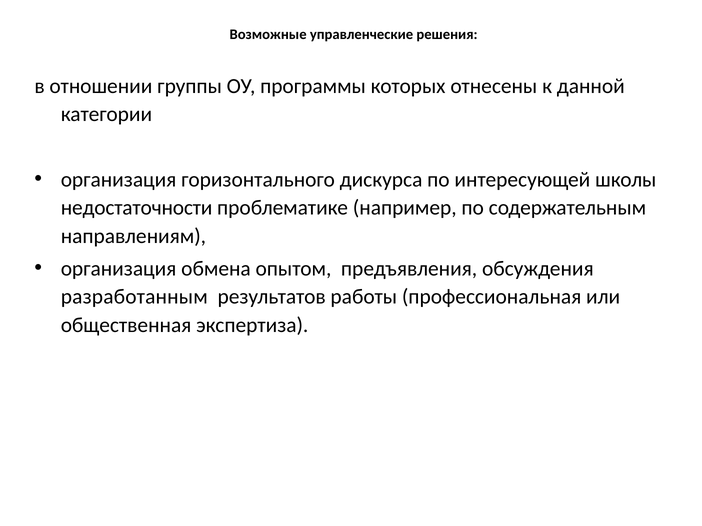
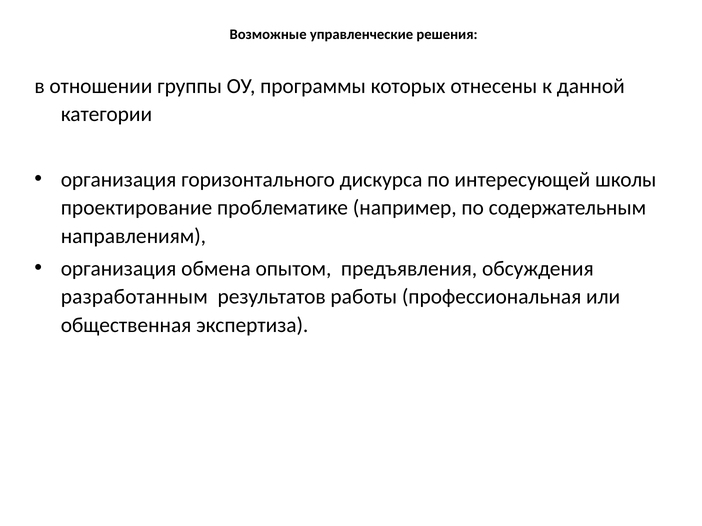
недостаточности: недостаточности -> проектирование
